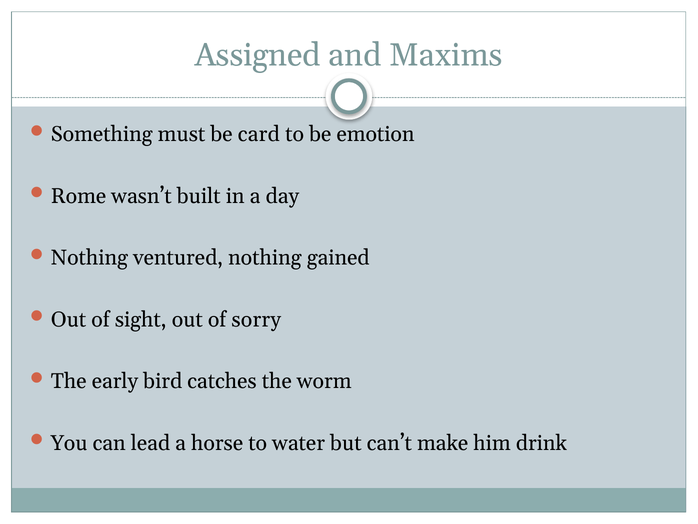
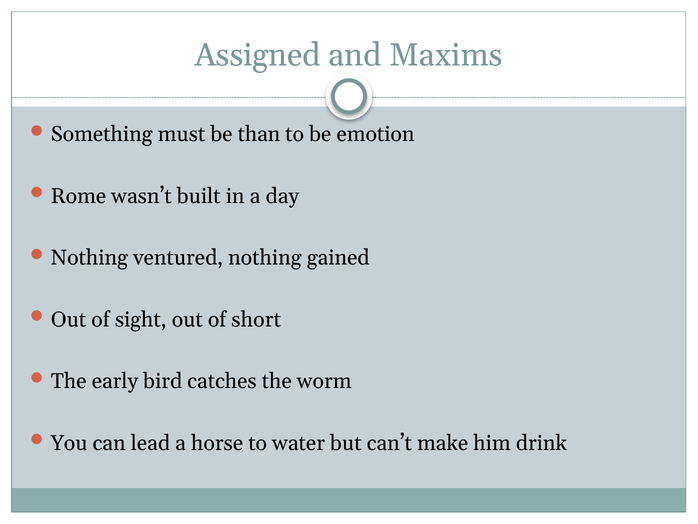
card: card -> than
sorry: sorry -> short
